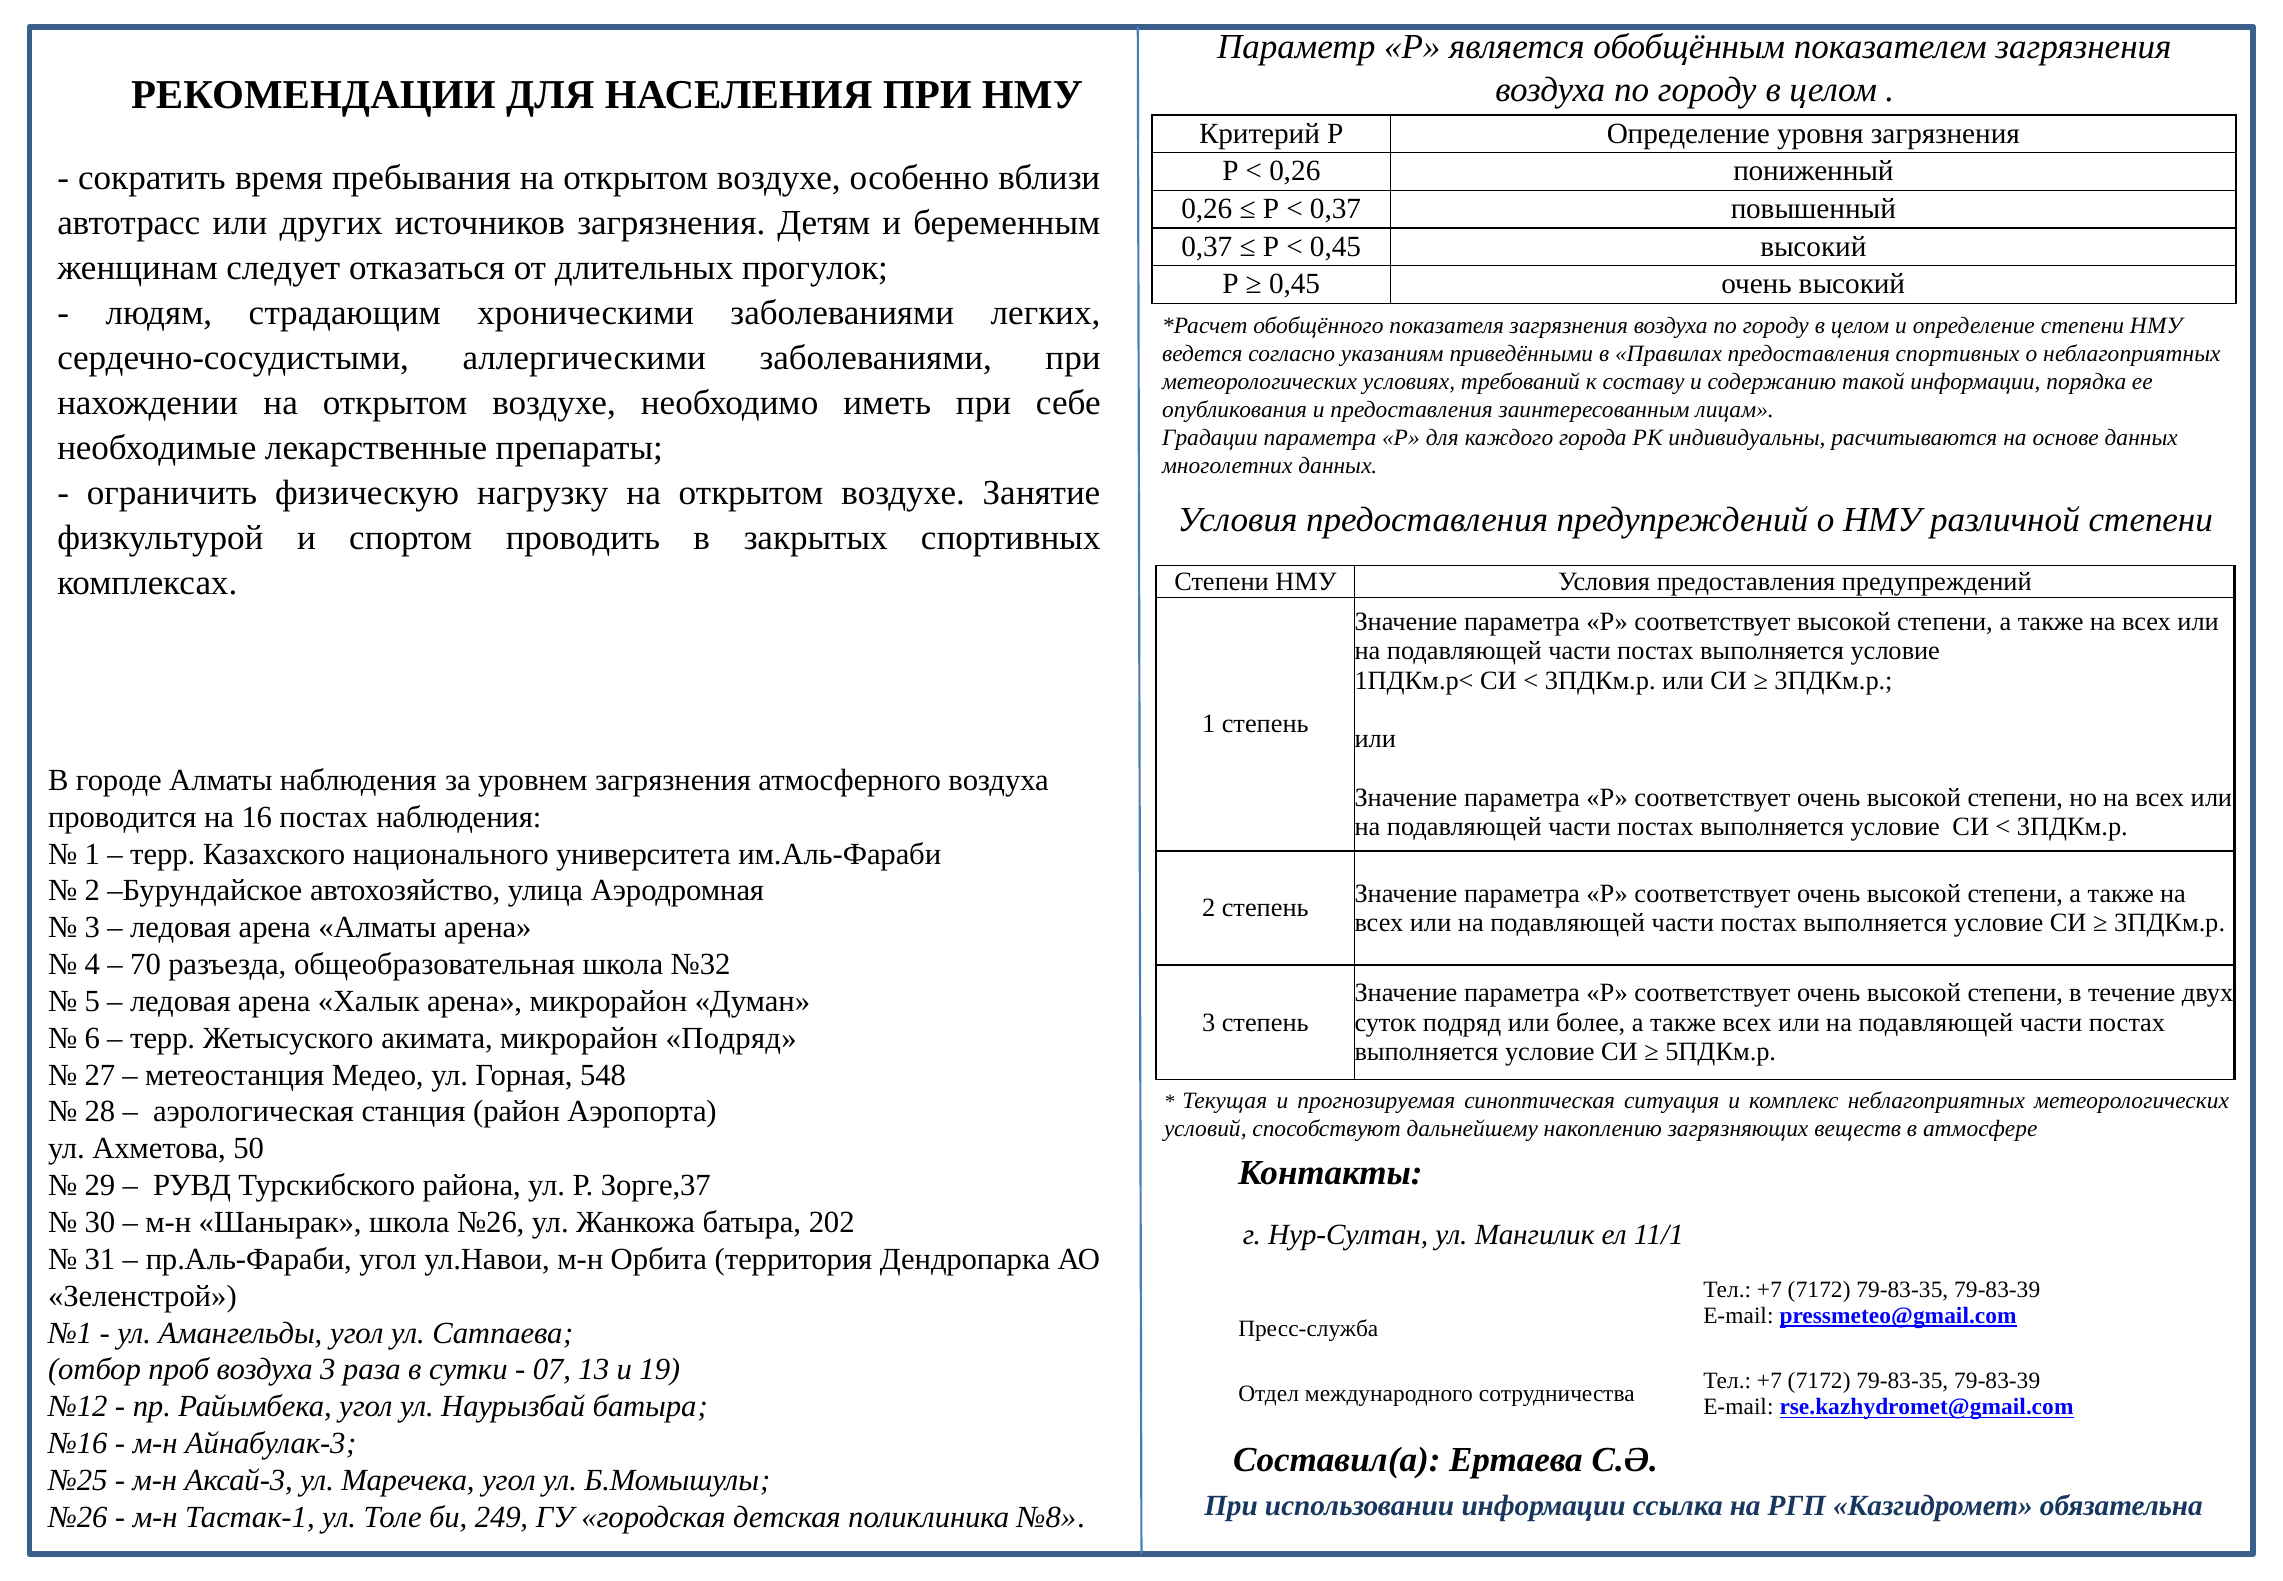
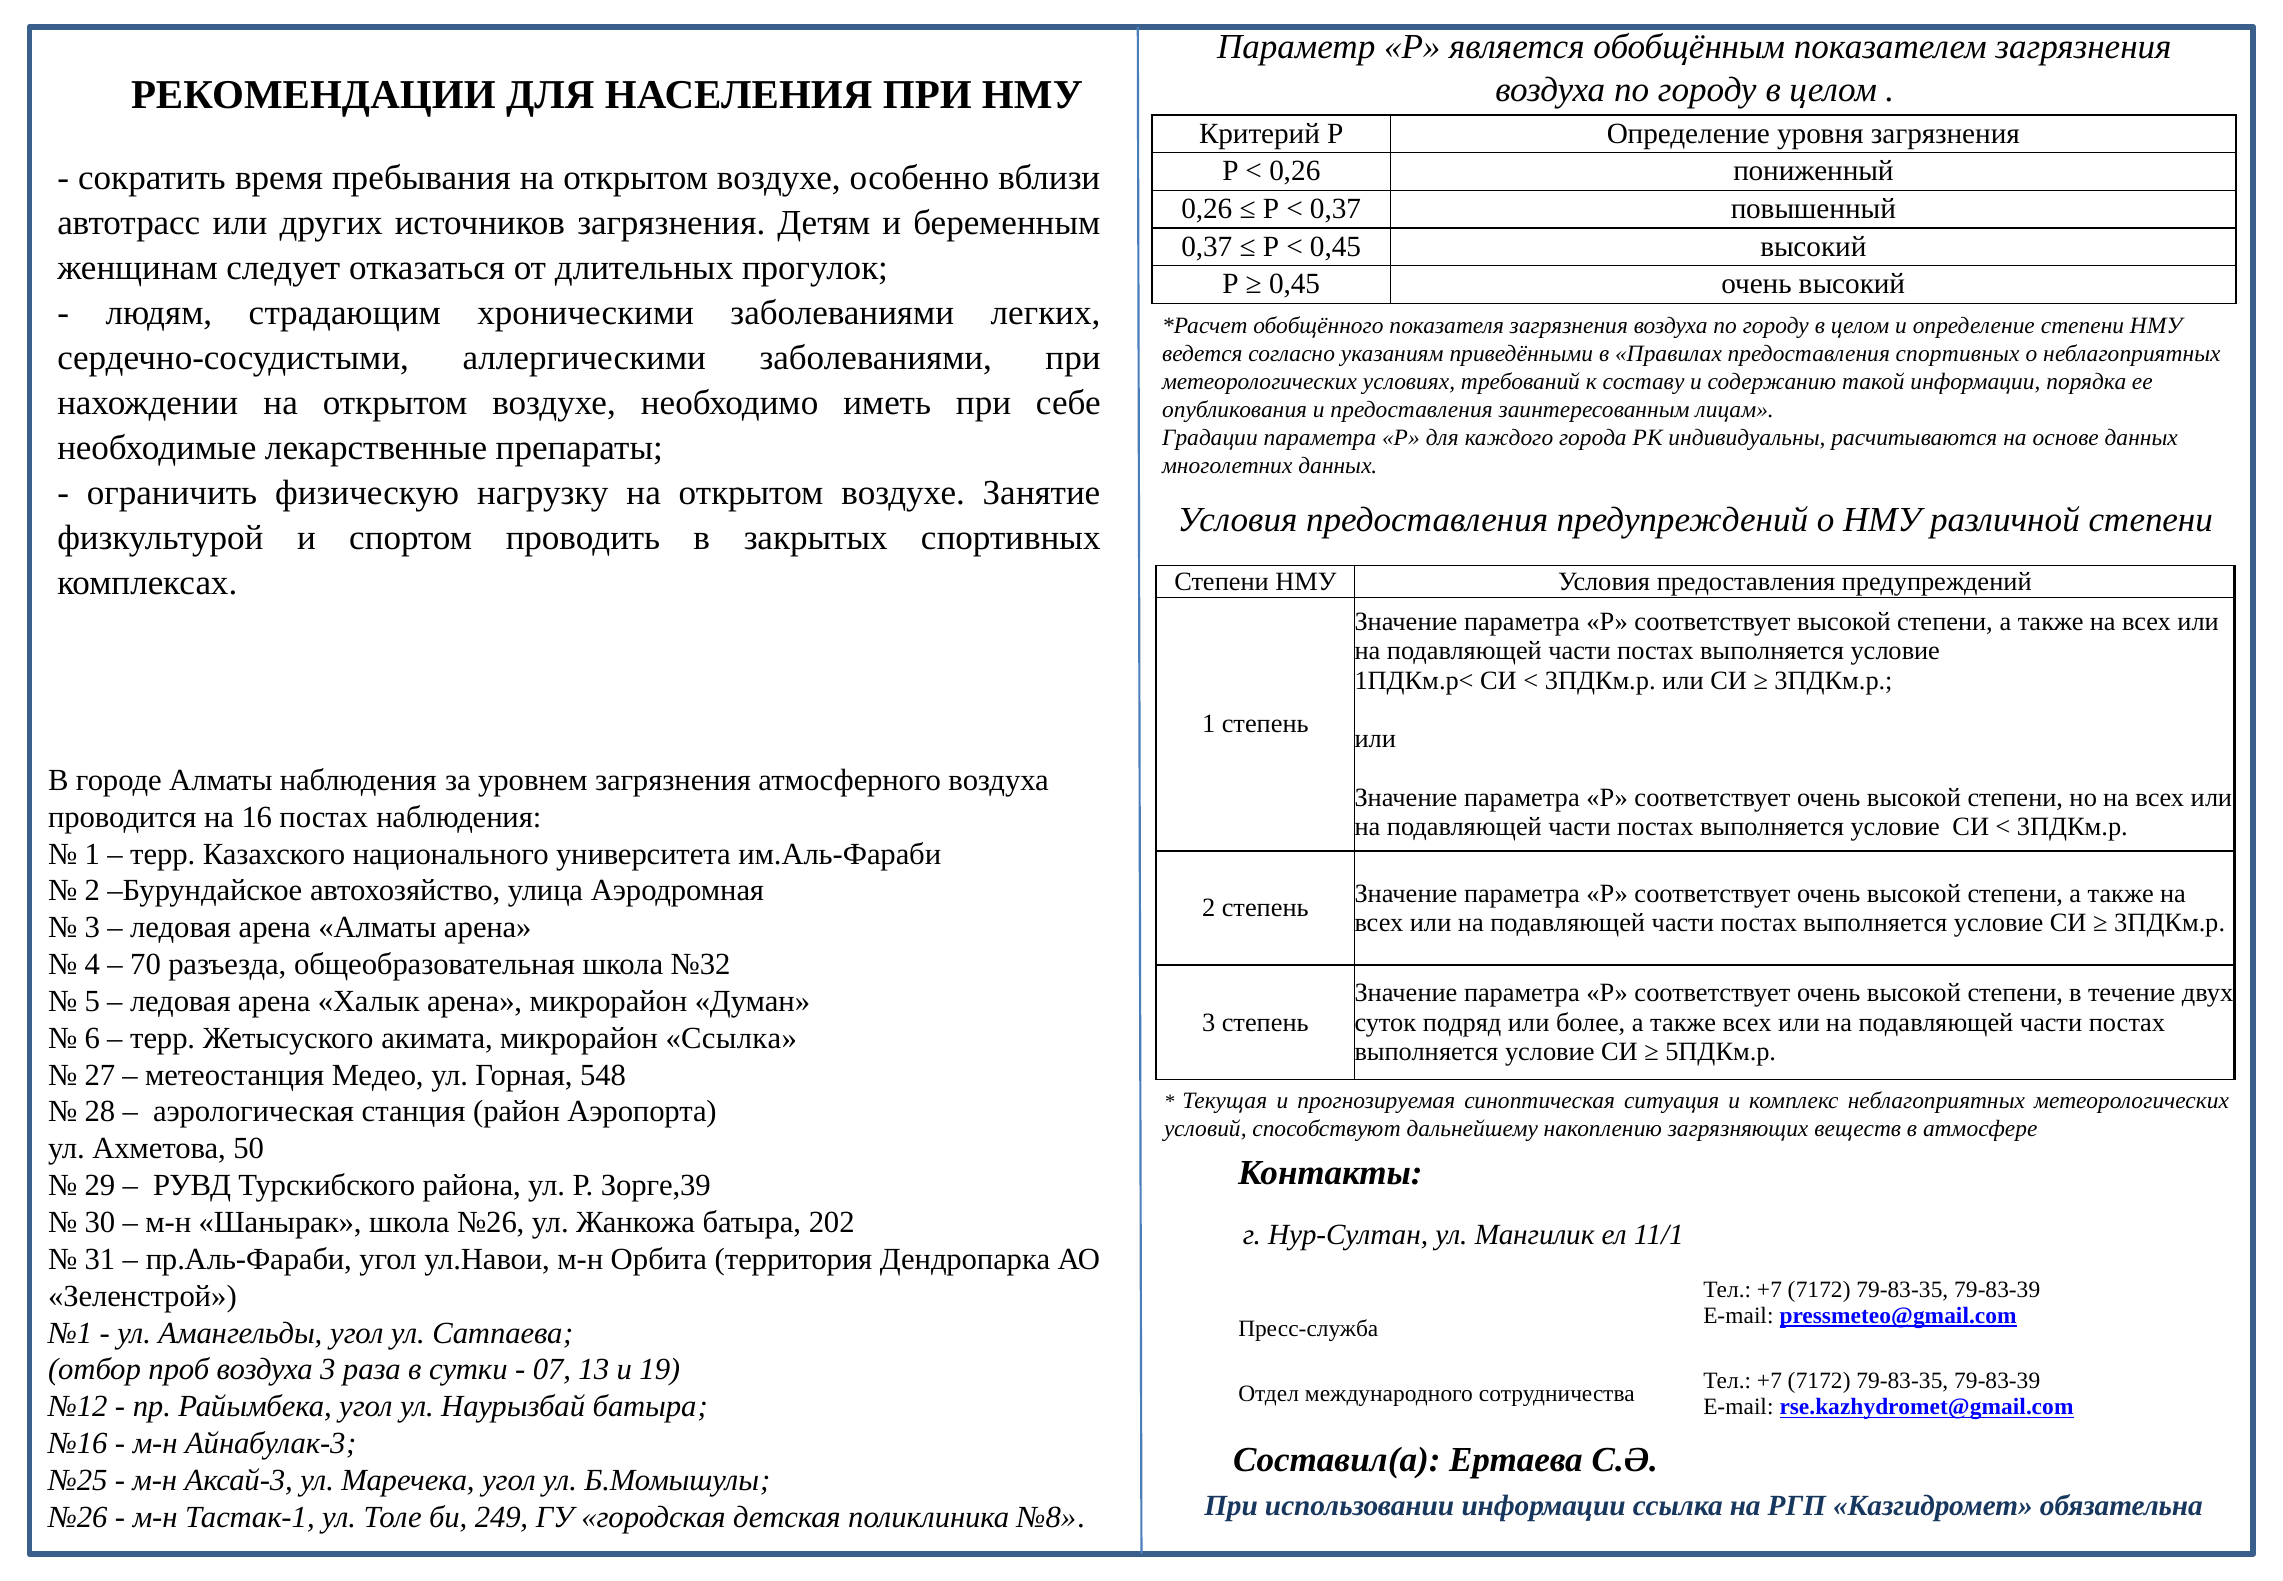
микрорайон Подряд: Подряд -> Ссылка
Зорге,37: Зорге,37 -> Зорге,39
